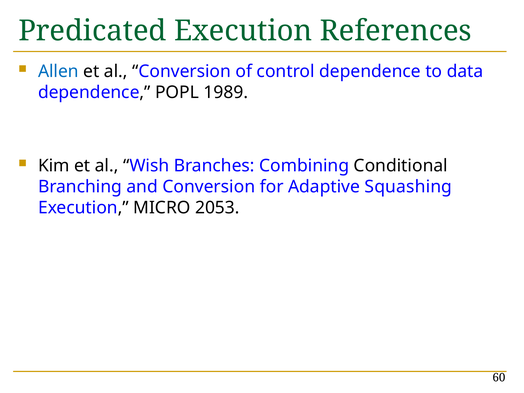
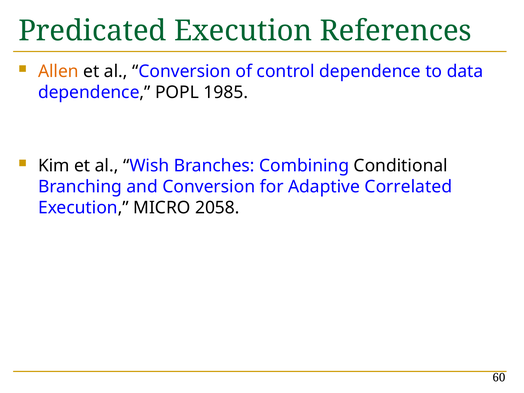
Allen colour: blue -> orange
1989: 1989 -> 1985
Squashing: Squashing -> Correlated
2053: 2053 -> 2058
